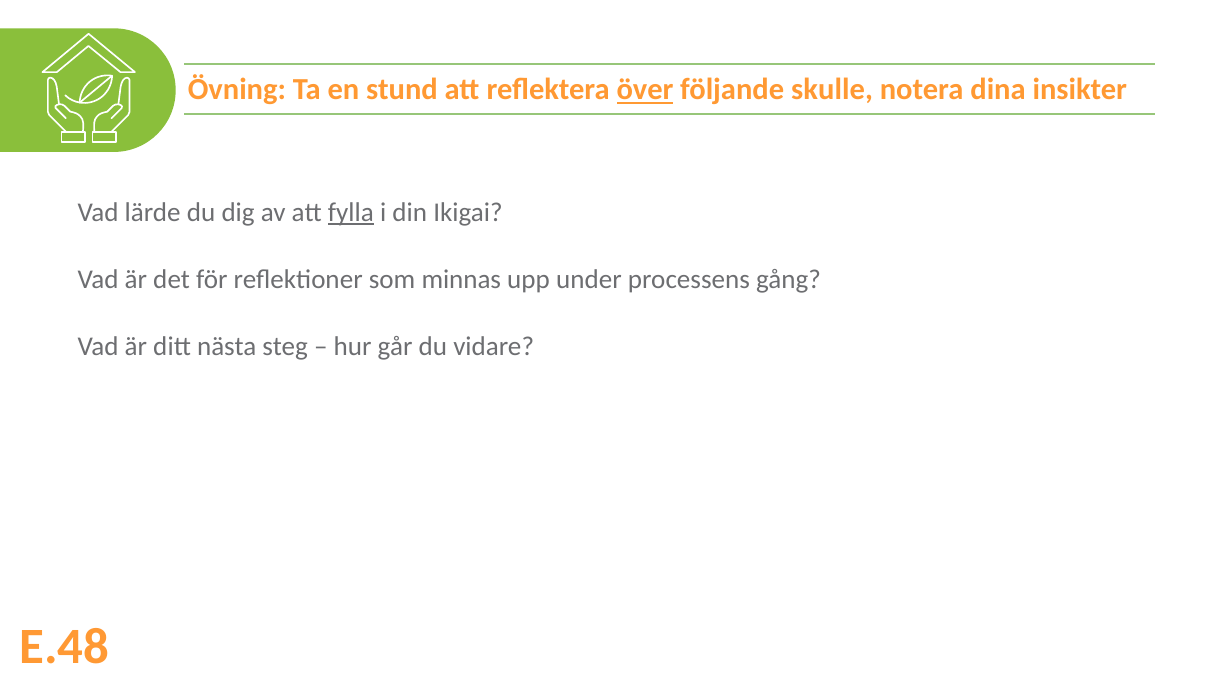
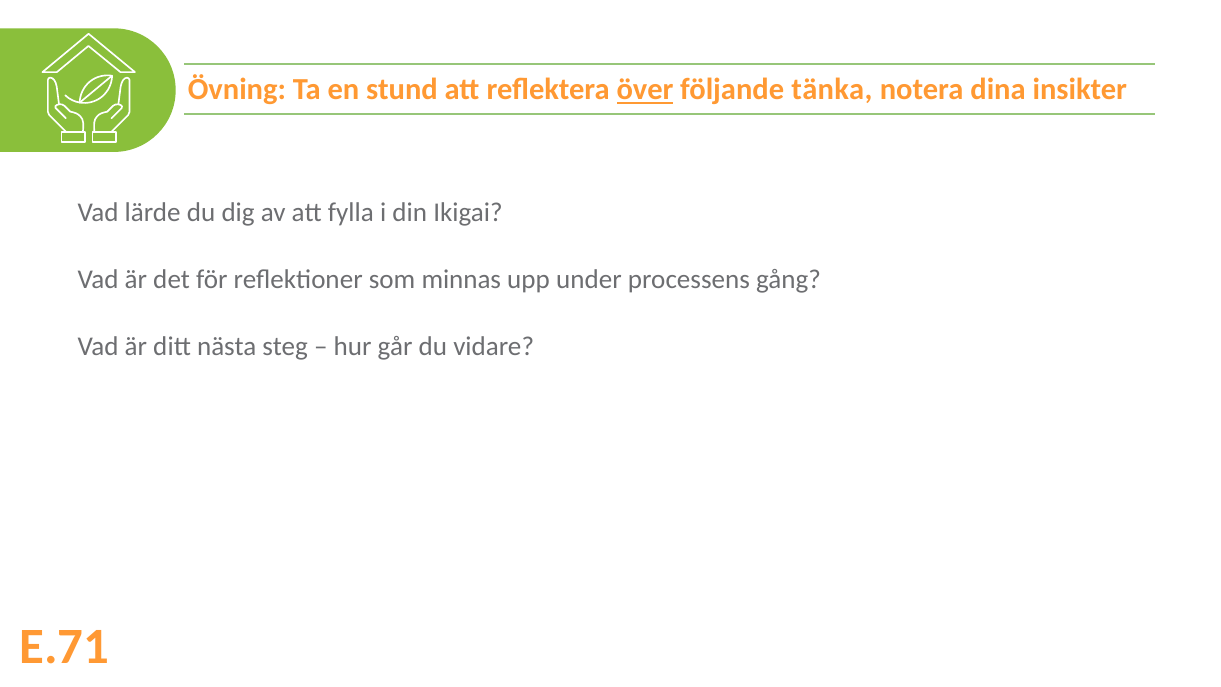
skulle: skulle -> tänka
fylla underline: present -> none
E.48: E.48 -> E.71
